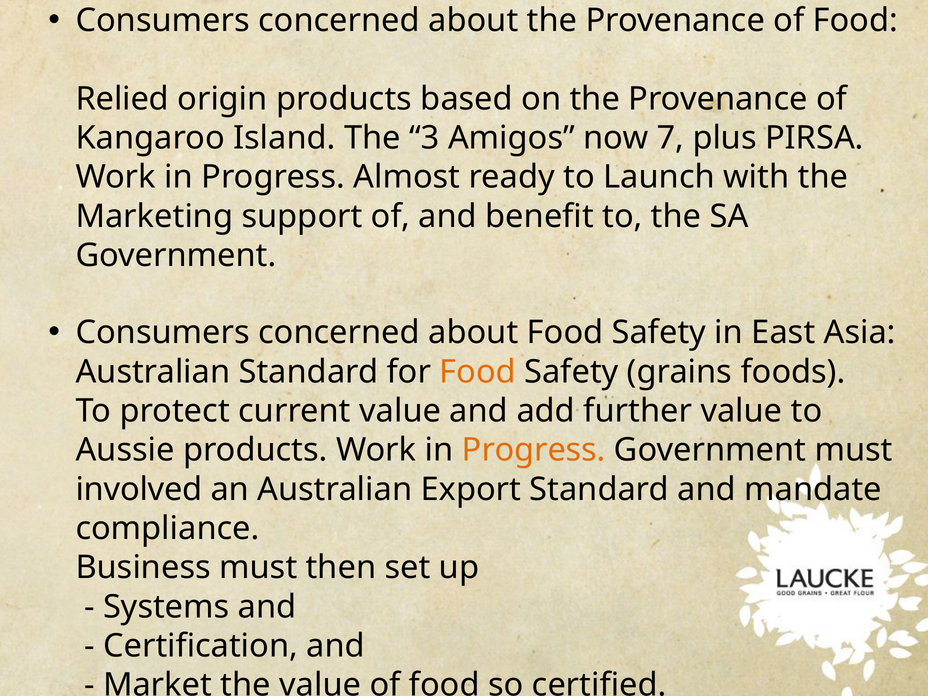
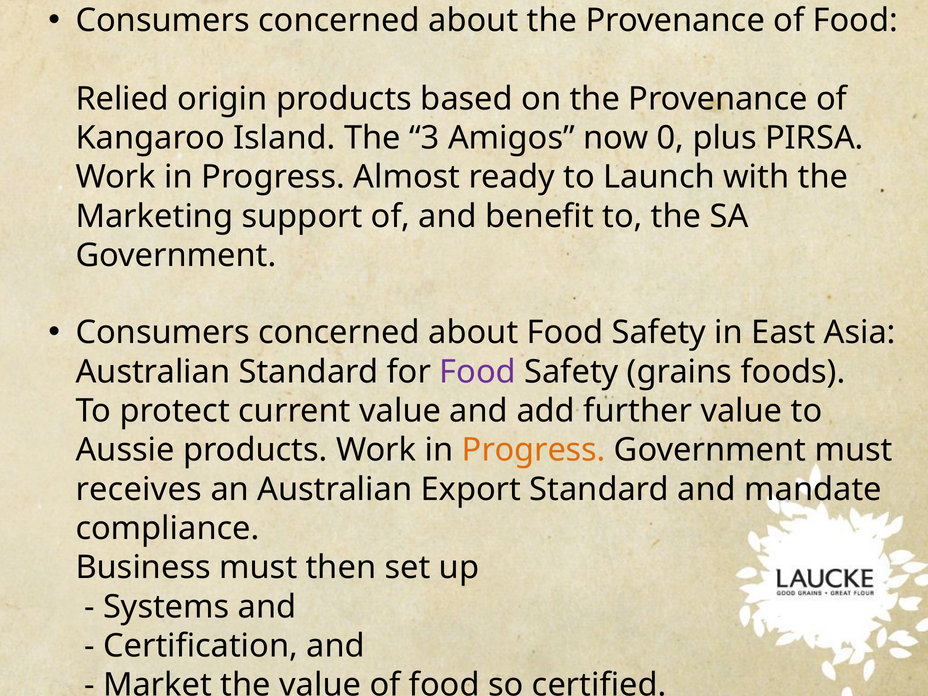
7: 7 -> 0
Food at (478, 372) colour: orange -> purple
involved: involved -> receives
